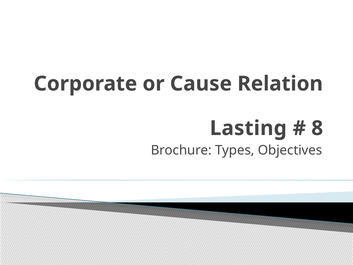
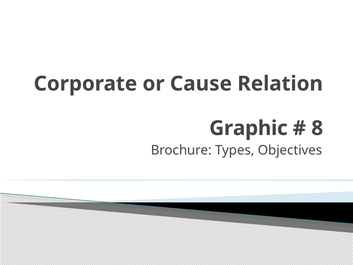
Lasting: Lasting -> Graphic
